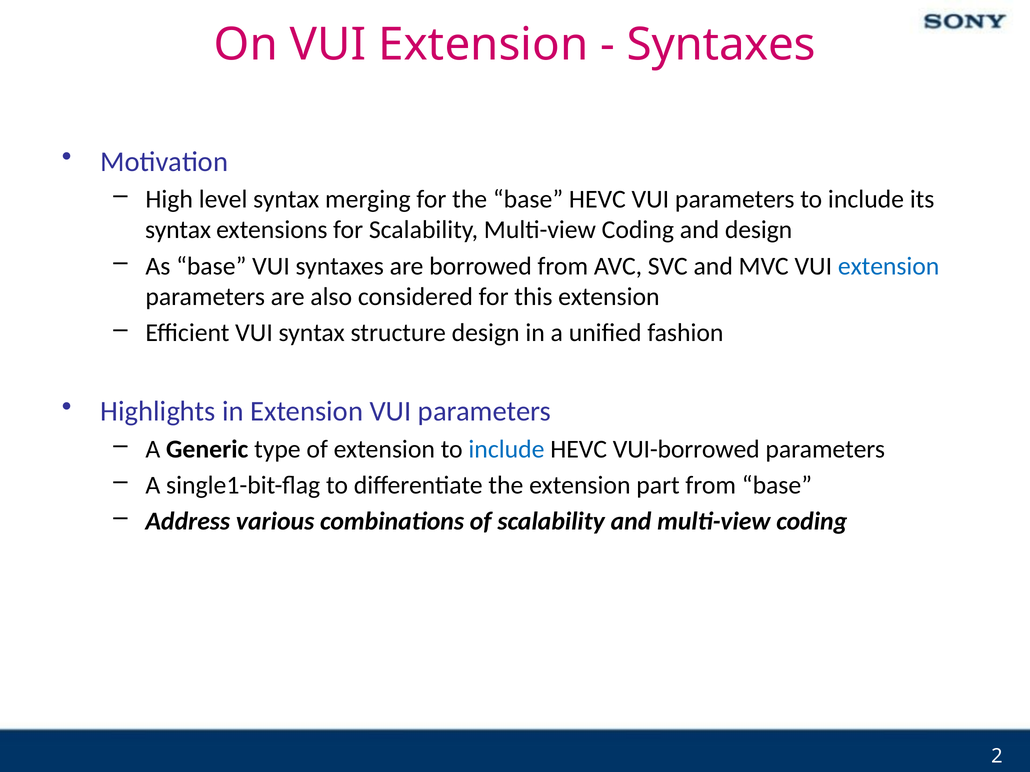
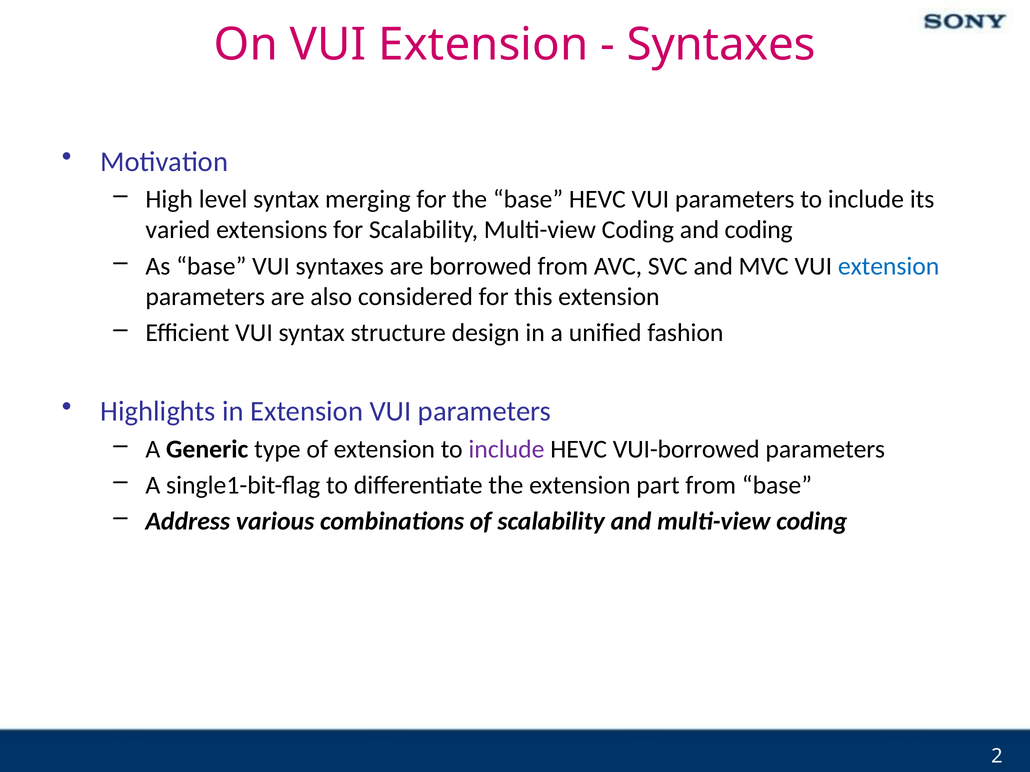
syntax at (178, 230): syntax -> varied
and design: design -> coding
include at (506, 449) colour: blue -> purple
